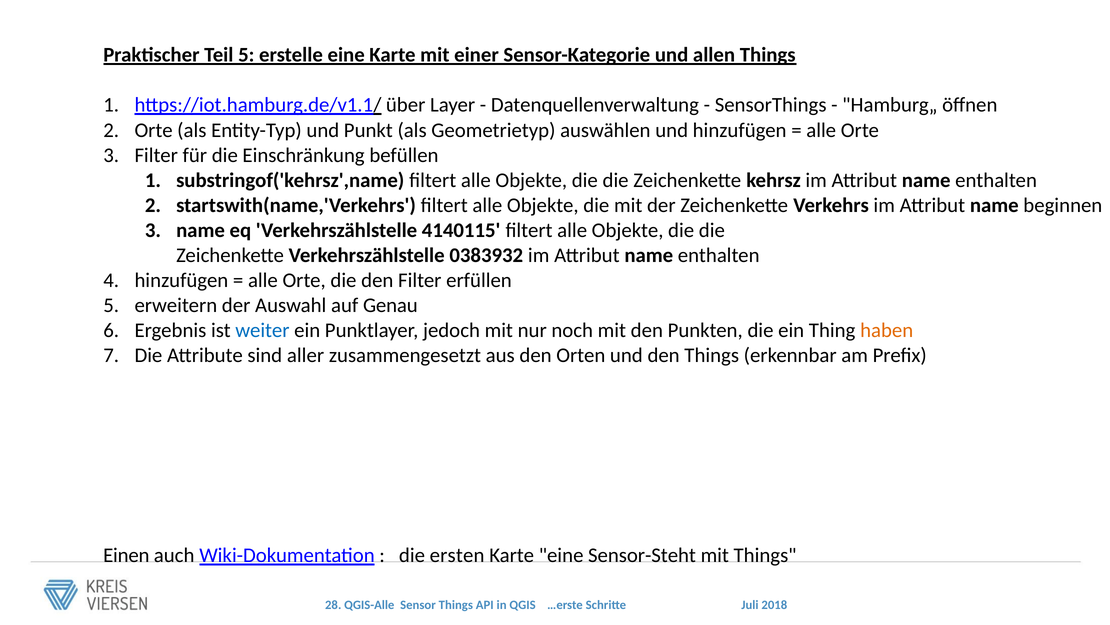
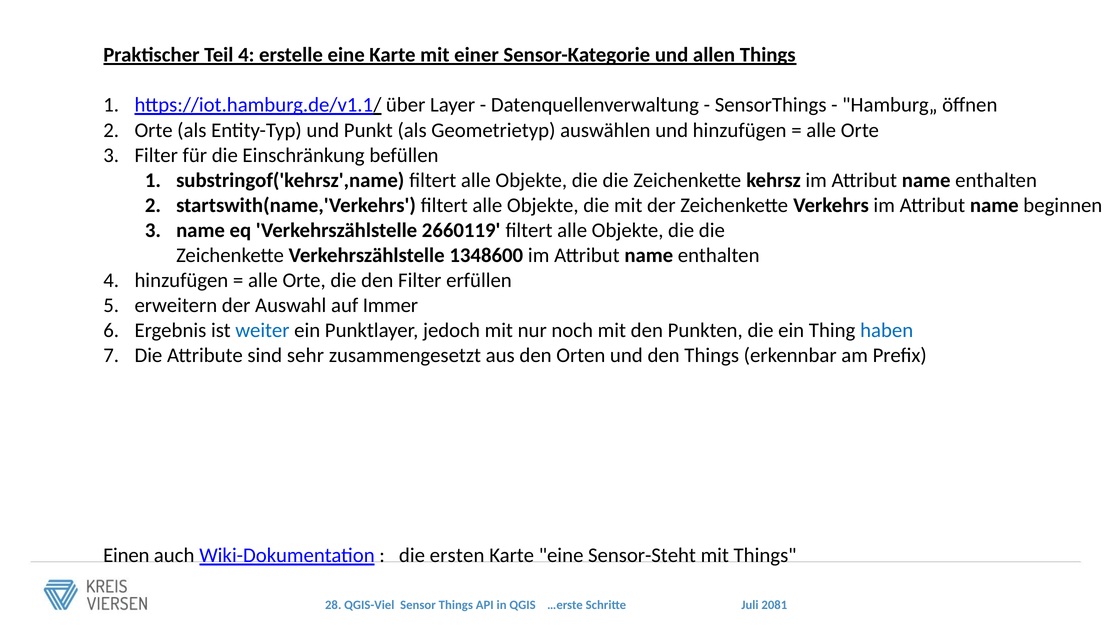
Teil 5: 5 -> 4
4140115: 4140115 -> 2660119
0383932: 0383932 -> 1348600
Genau: Genau -> Immer
haben colour: orange -> blue
aller: aller -> sehr
QGIS-Alle: QGIS-Alle -> QGIS-Viel
2018: 2018 -> 2081
